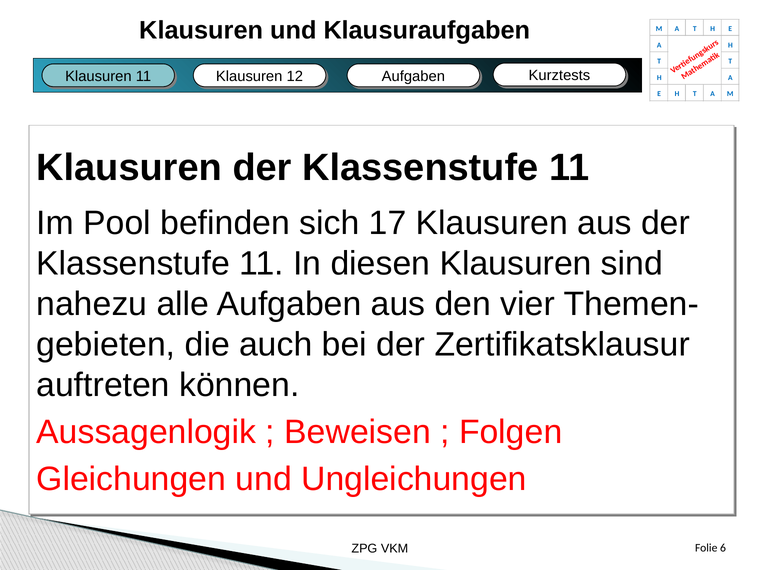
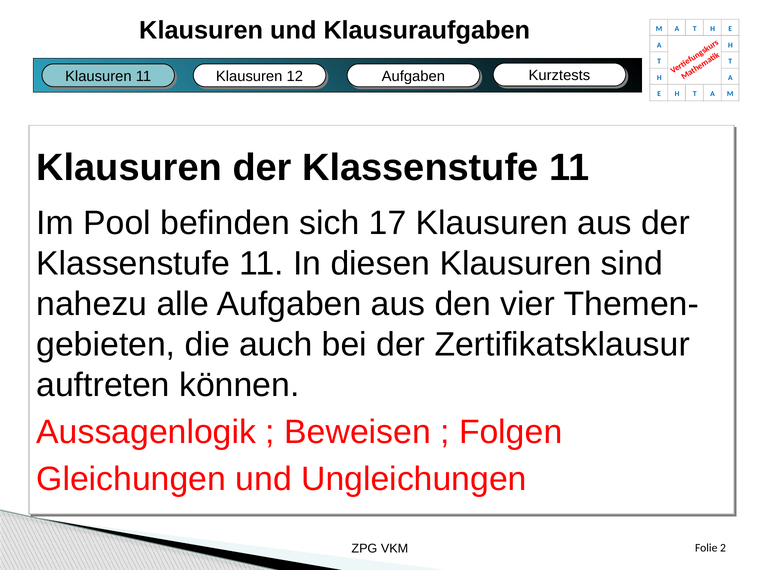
6: 6 -> 2
